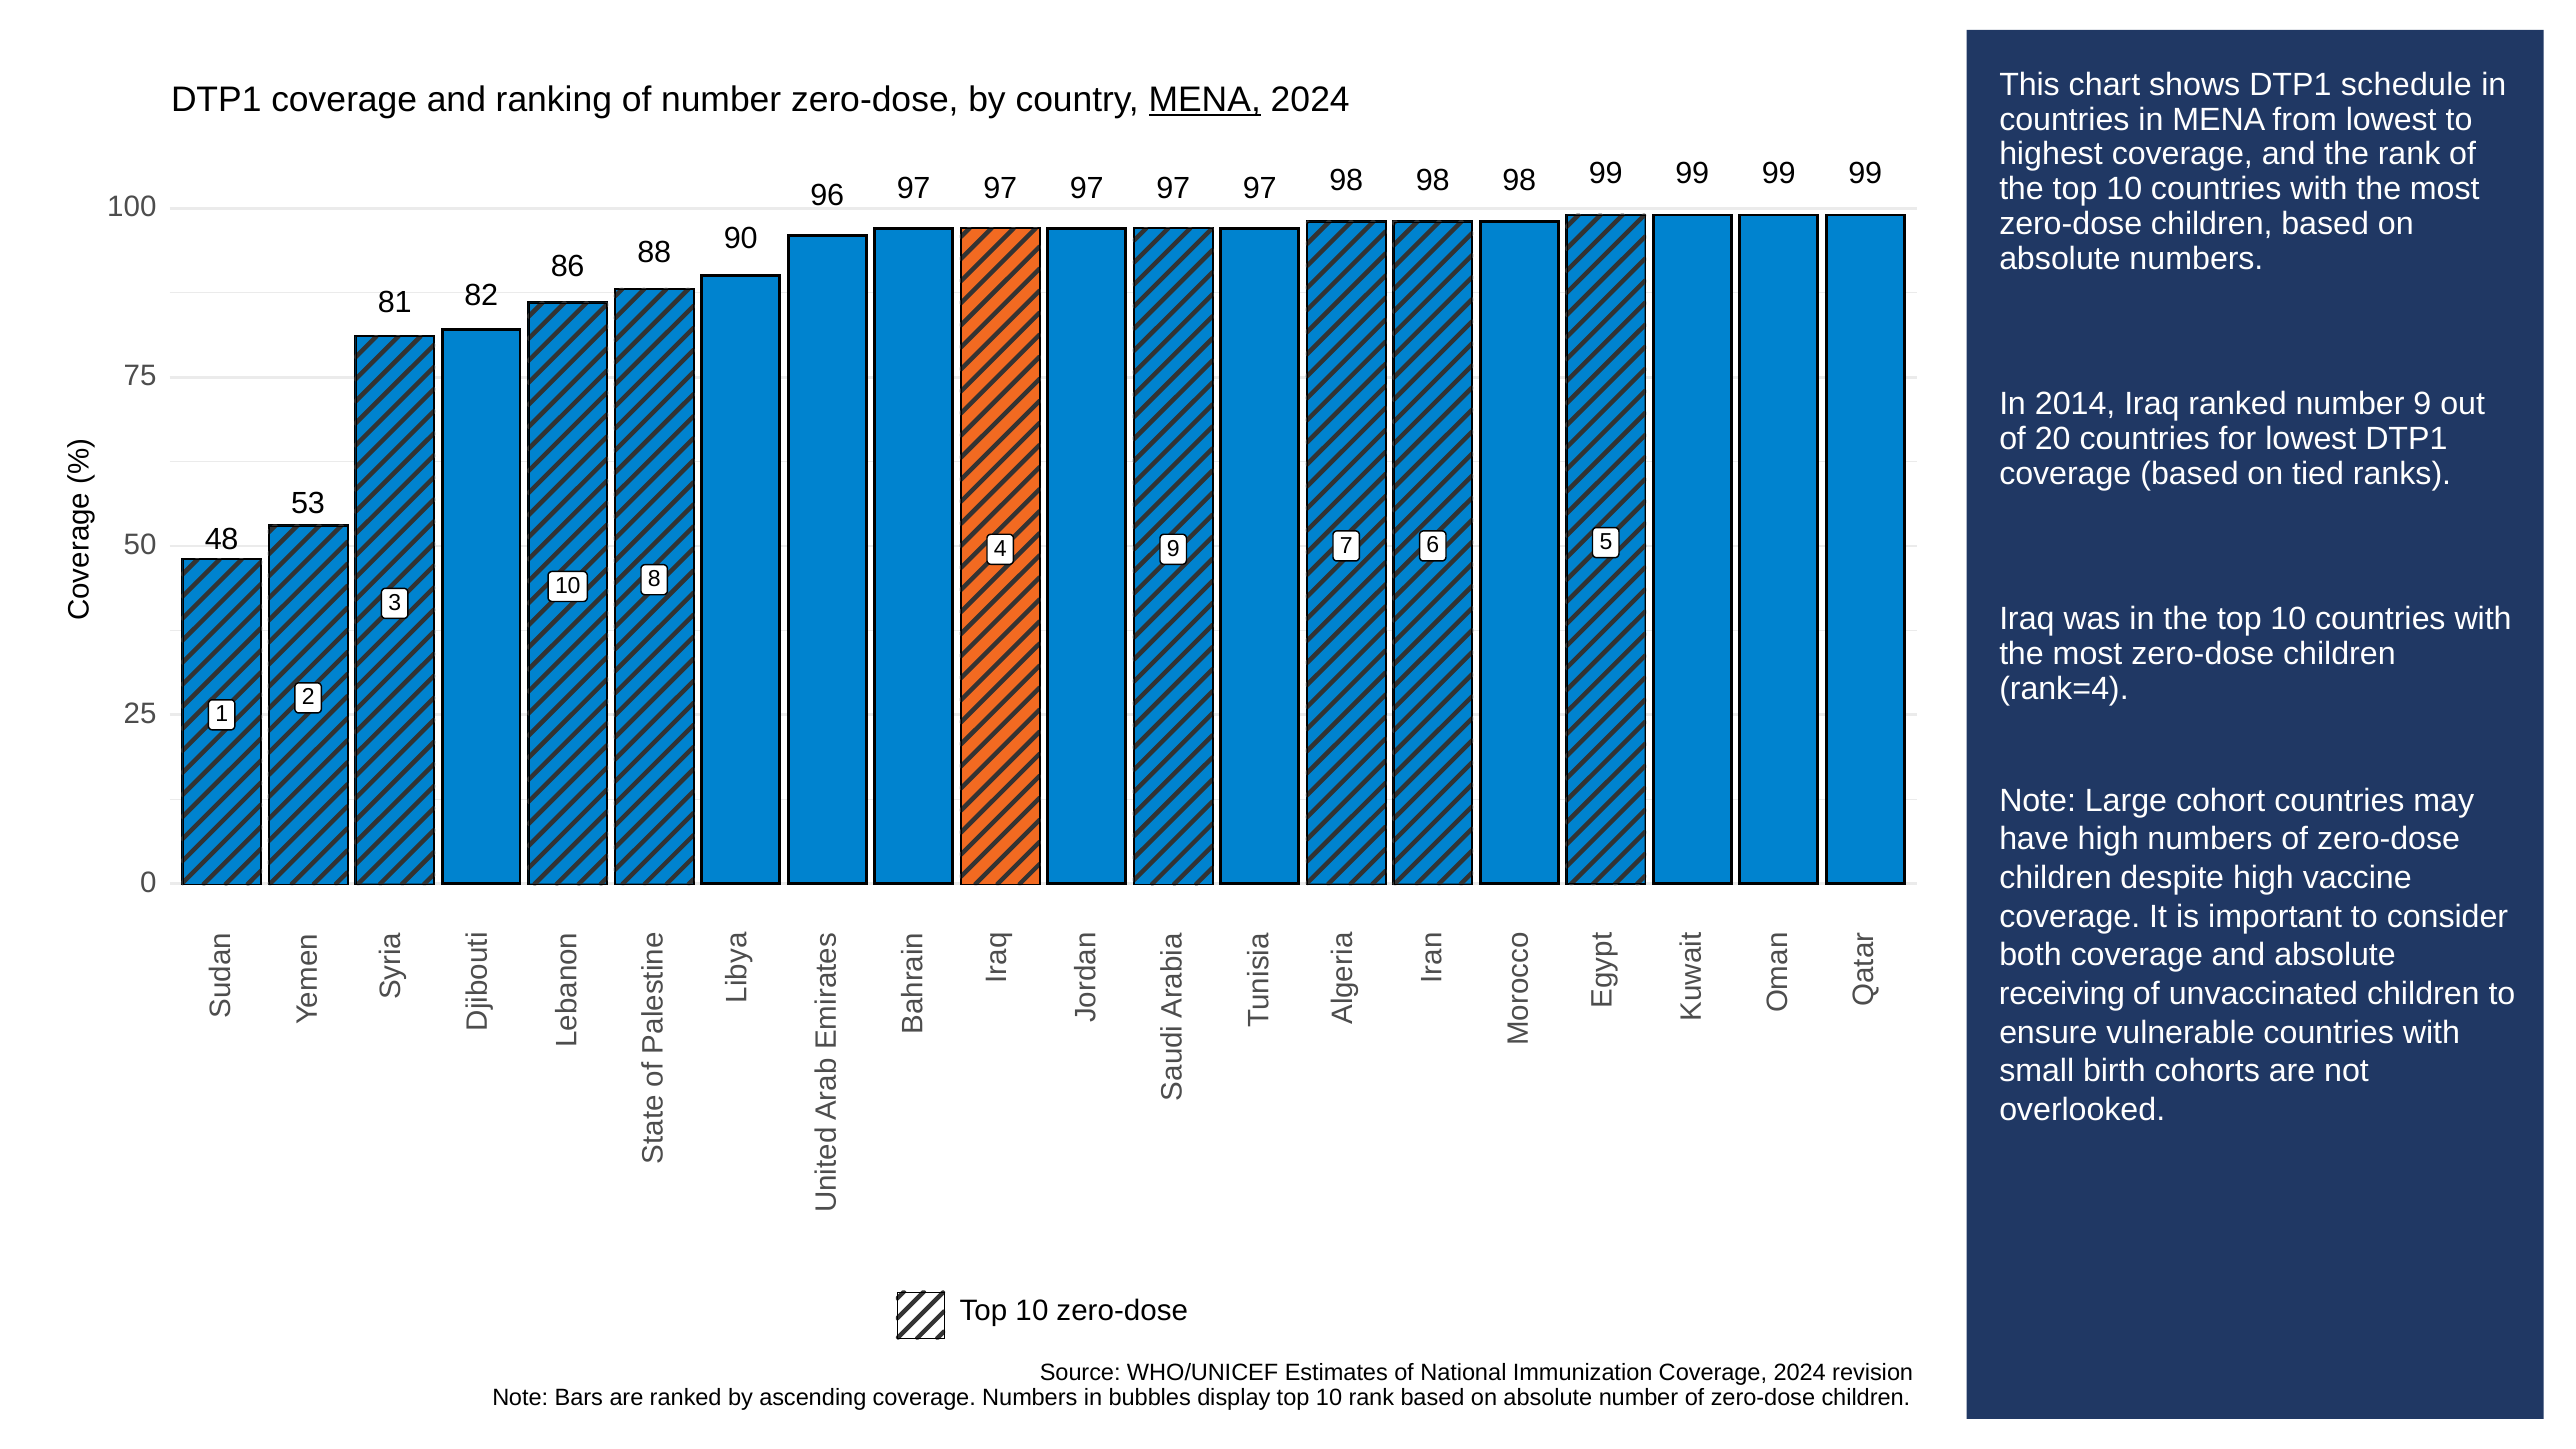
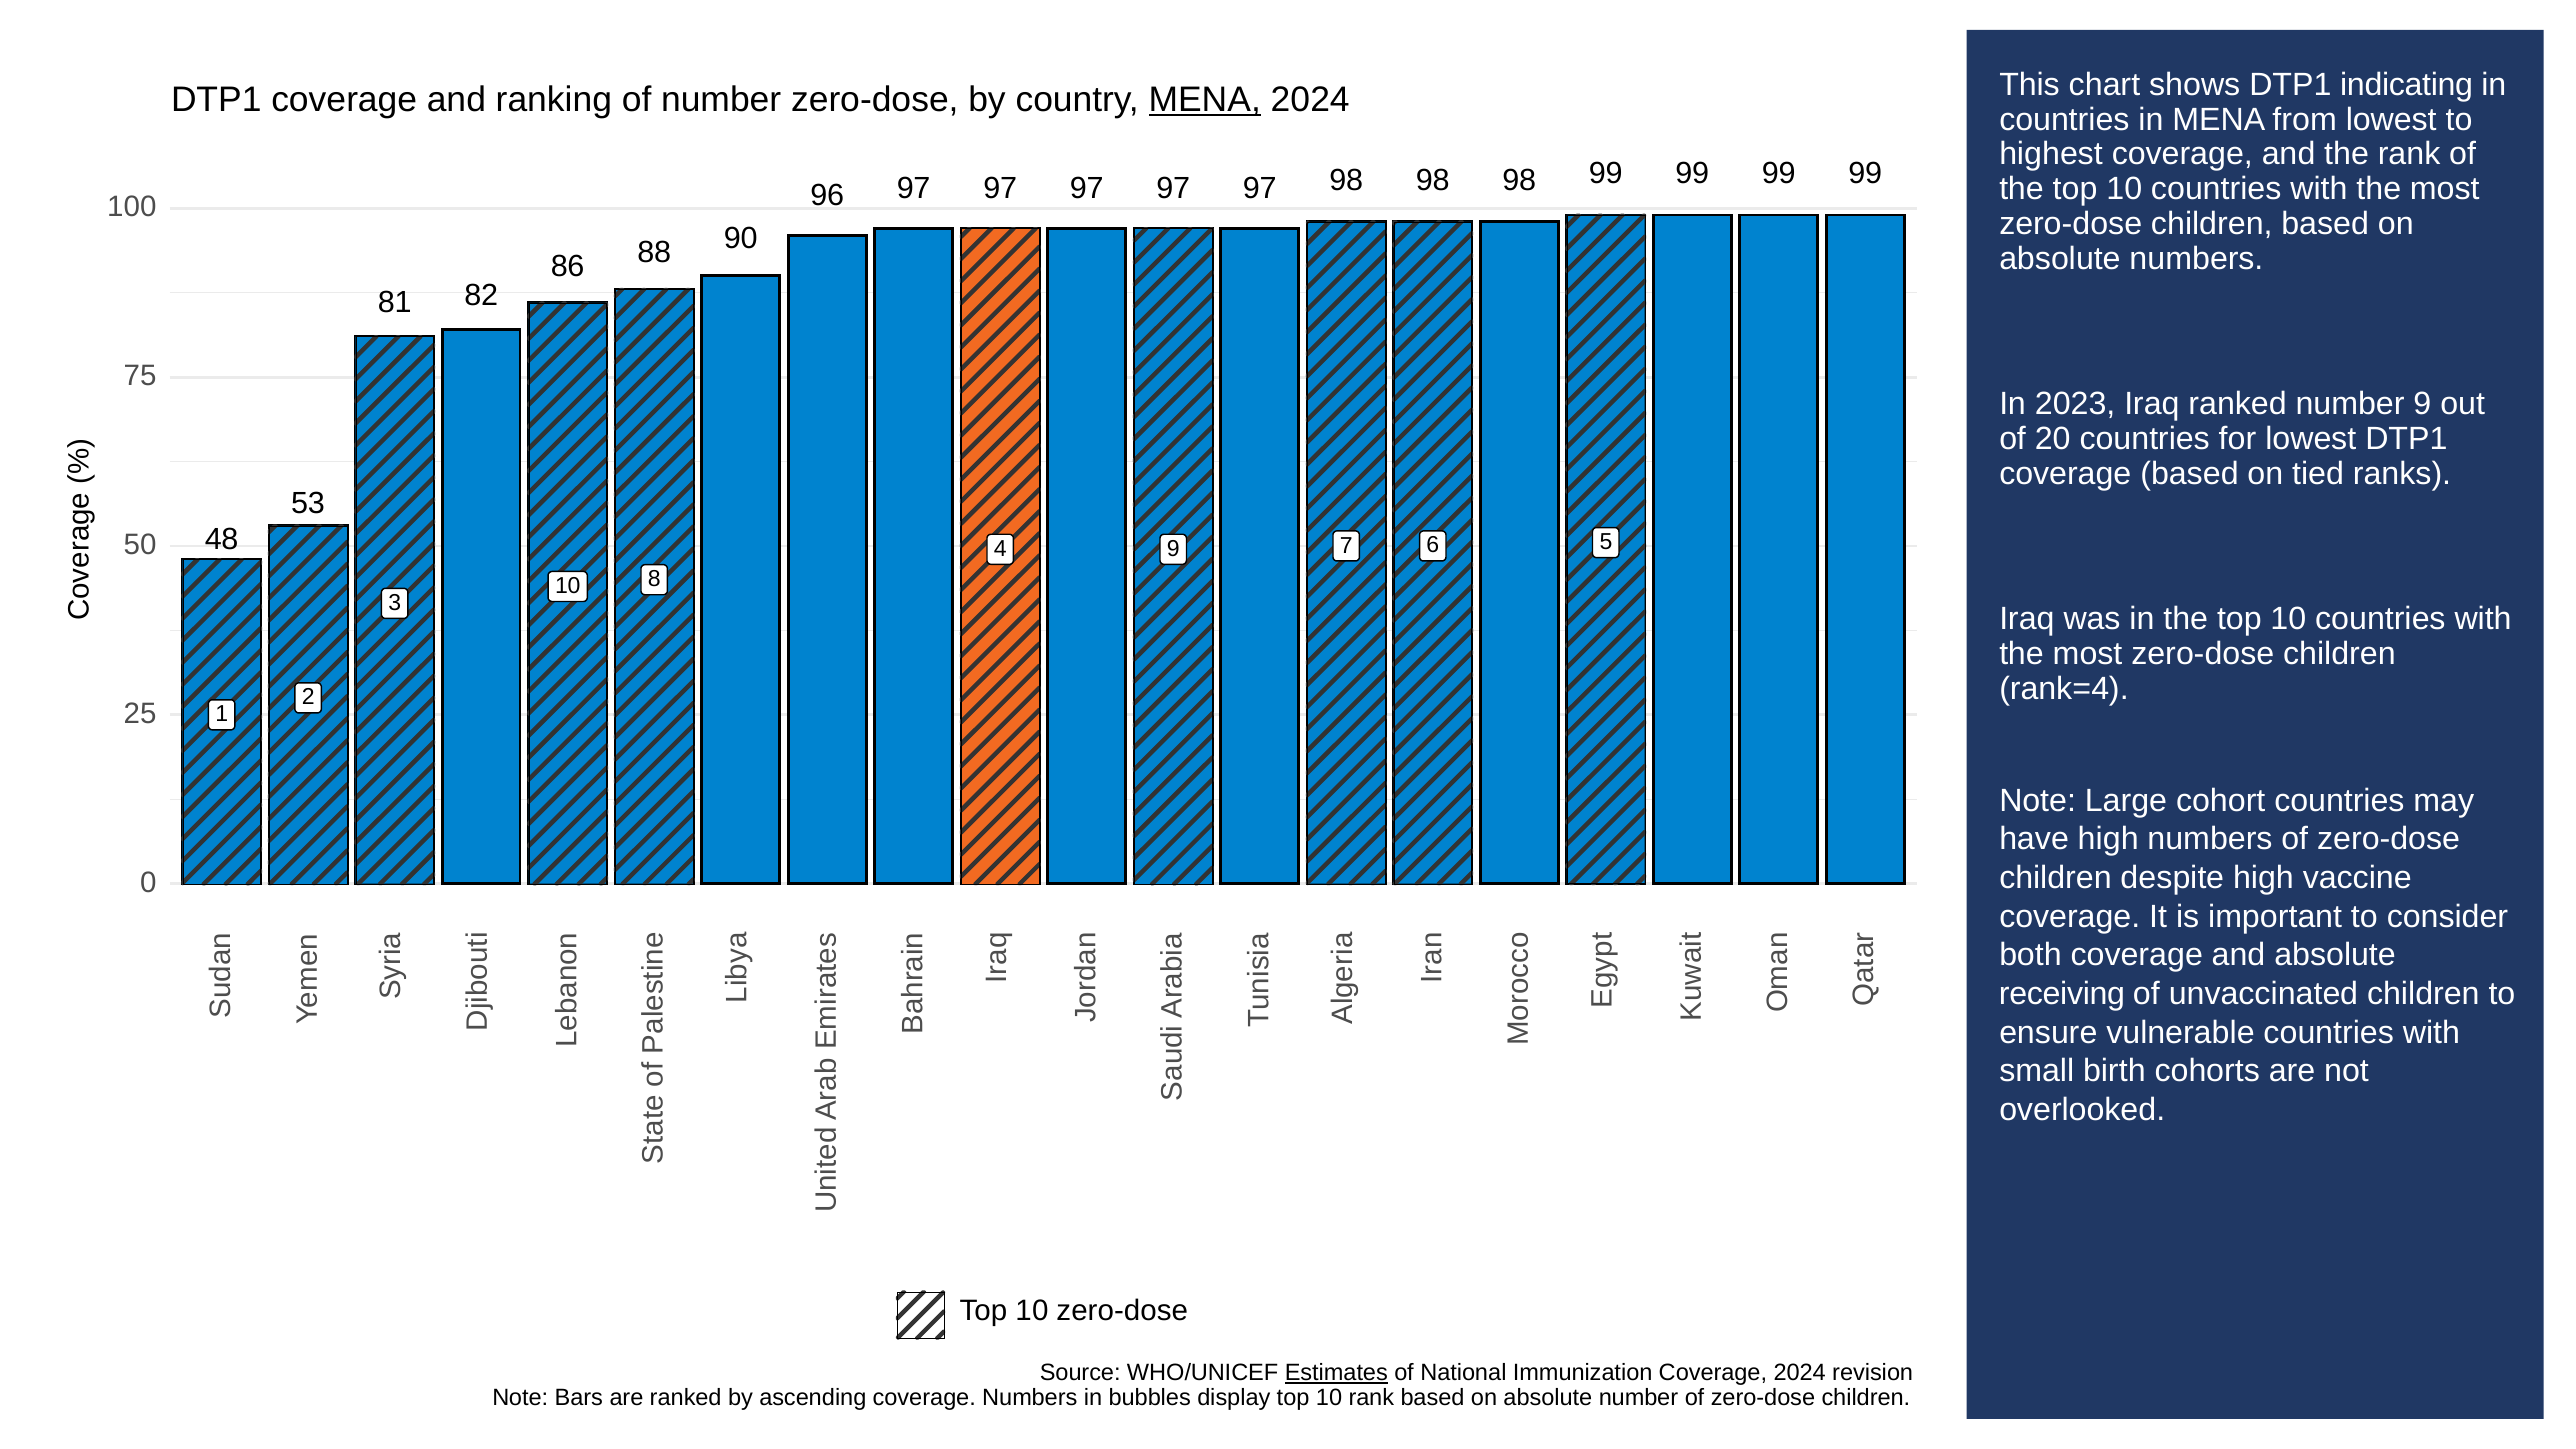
schedule: schedule -> indicating
2014: 2014 -> 2023
Estimates underline: none -> present
